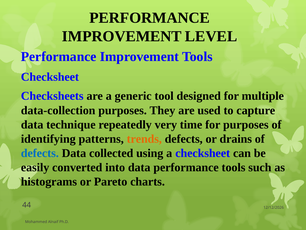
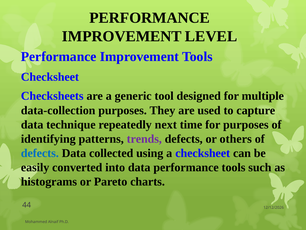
very: very -> next
trends colour: orange -> purple
drains: drains -> others
